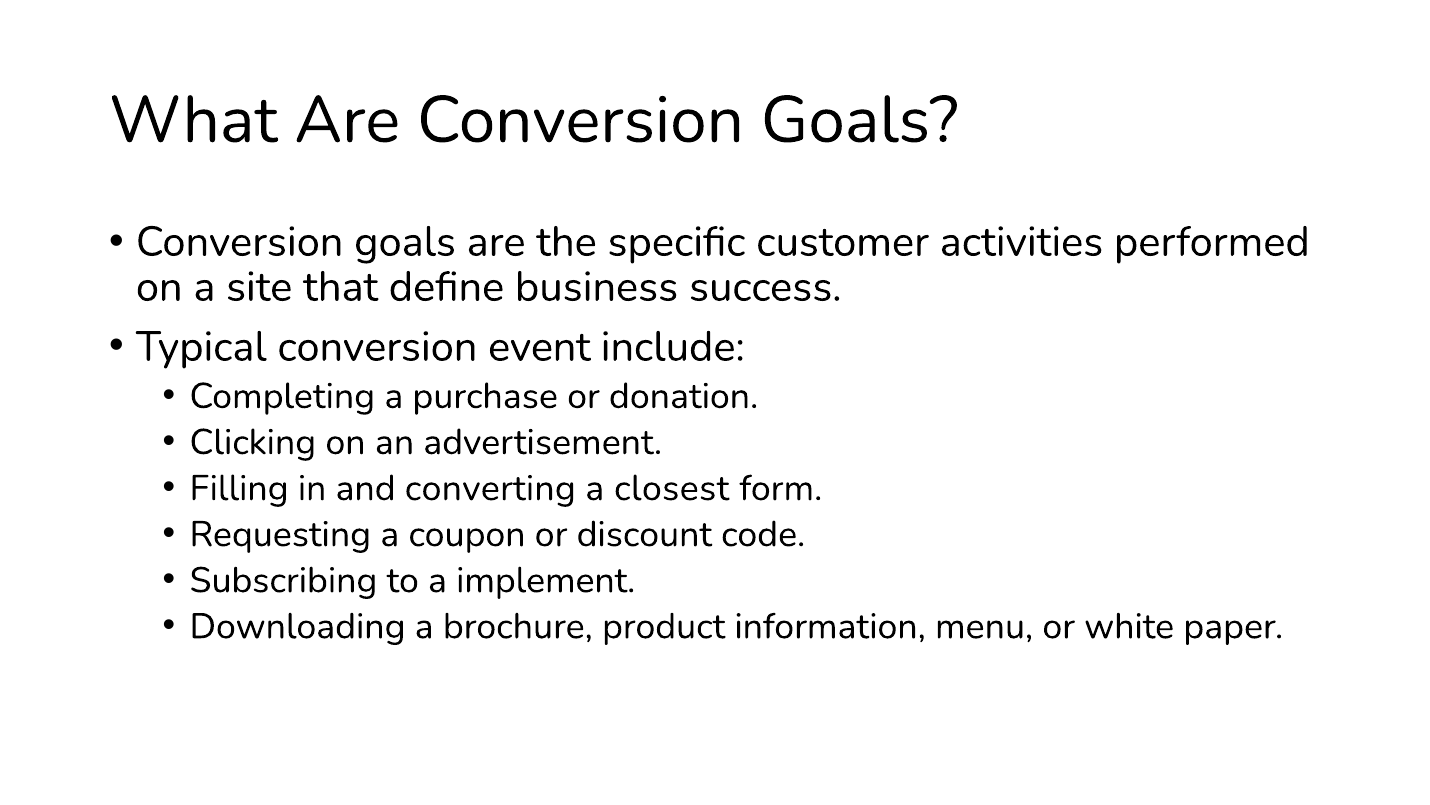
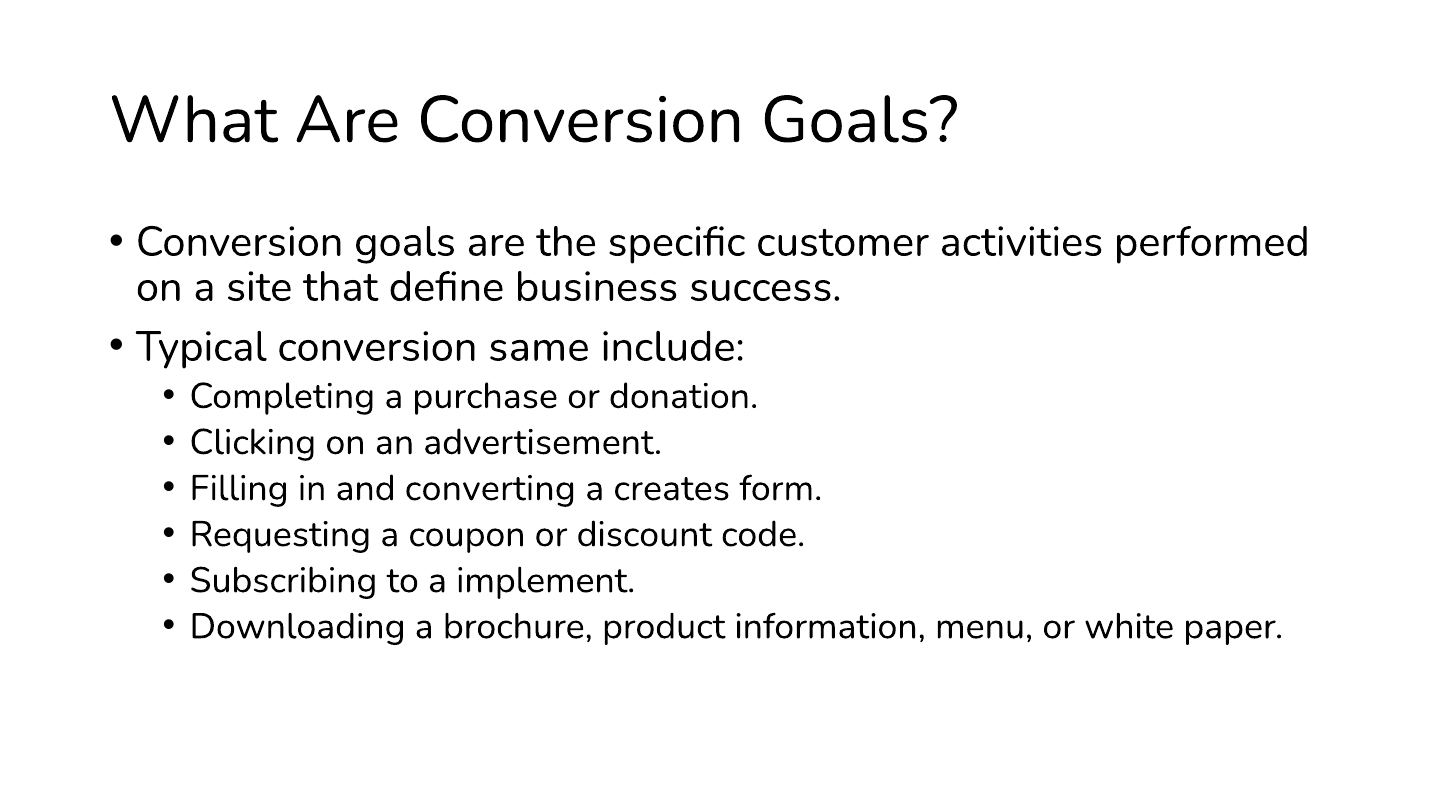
event: event -> same
closest: closest -> creates
